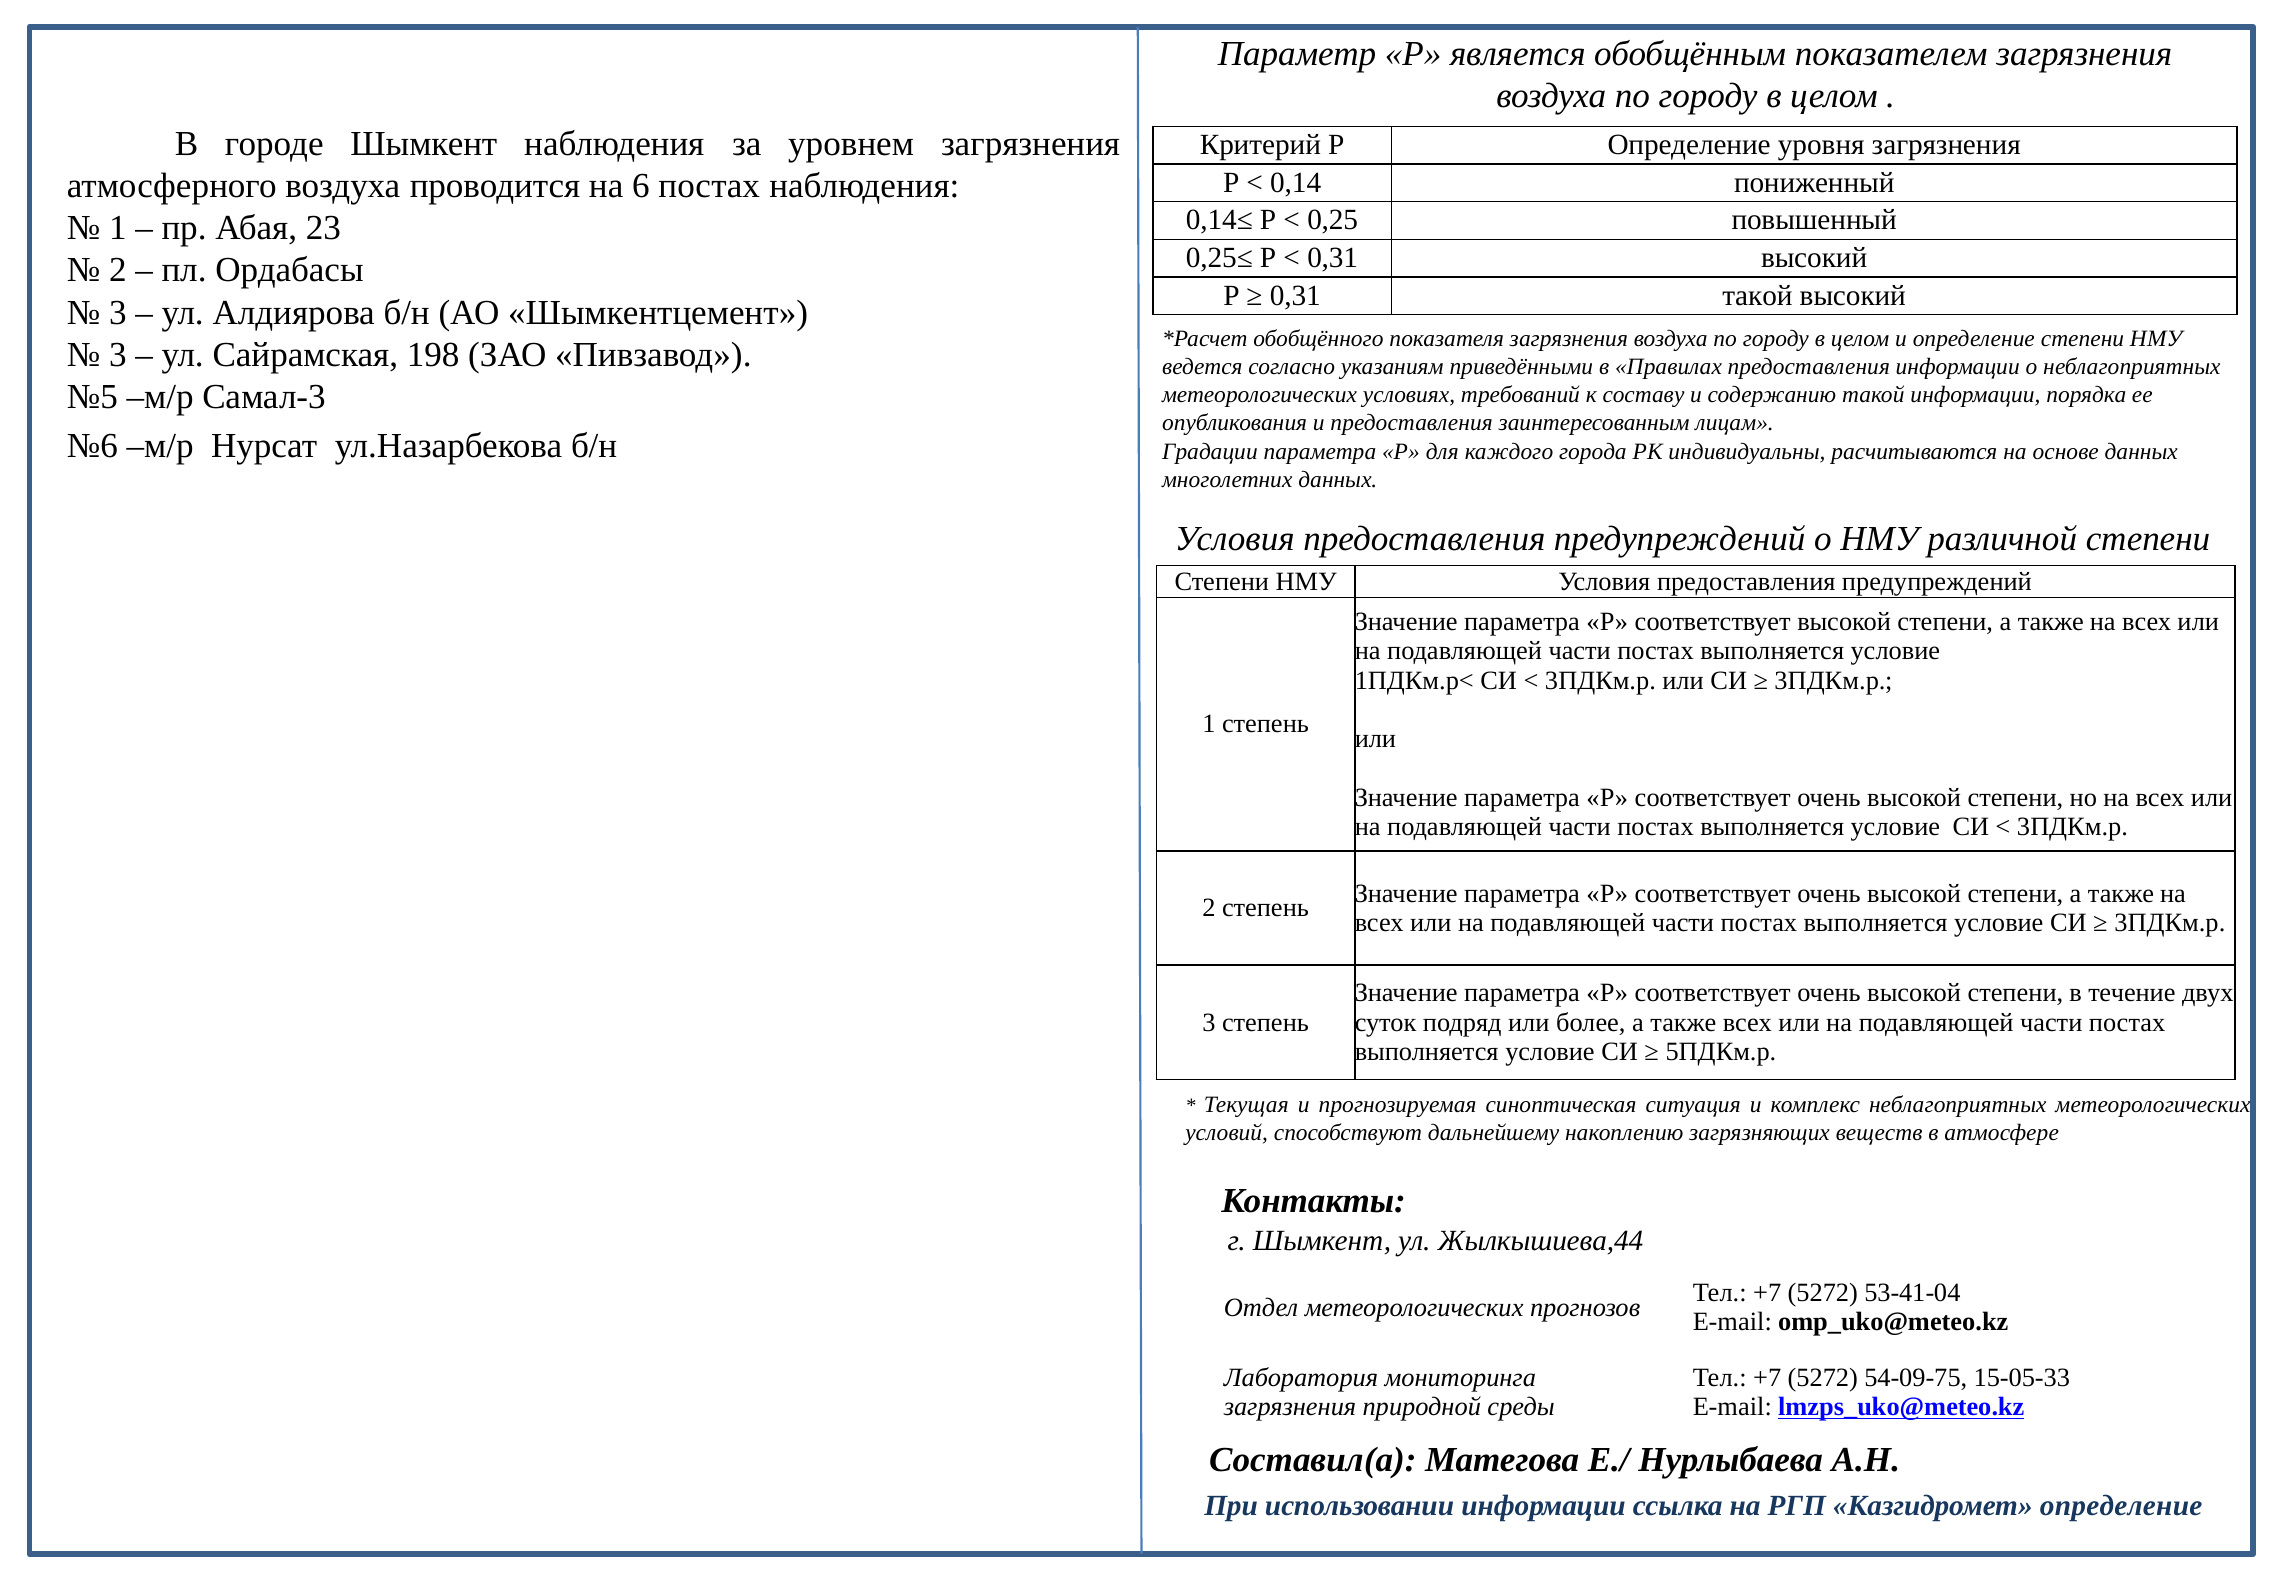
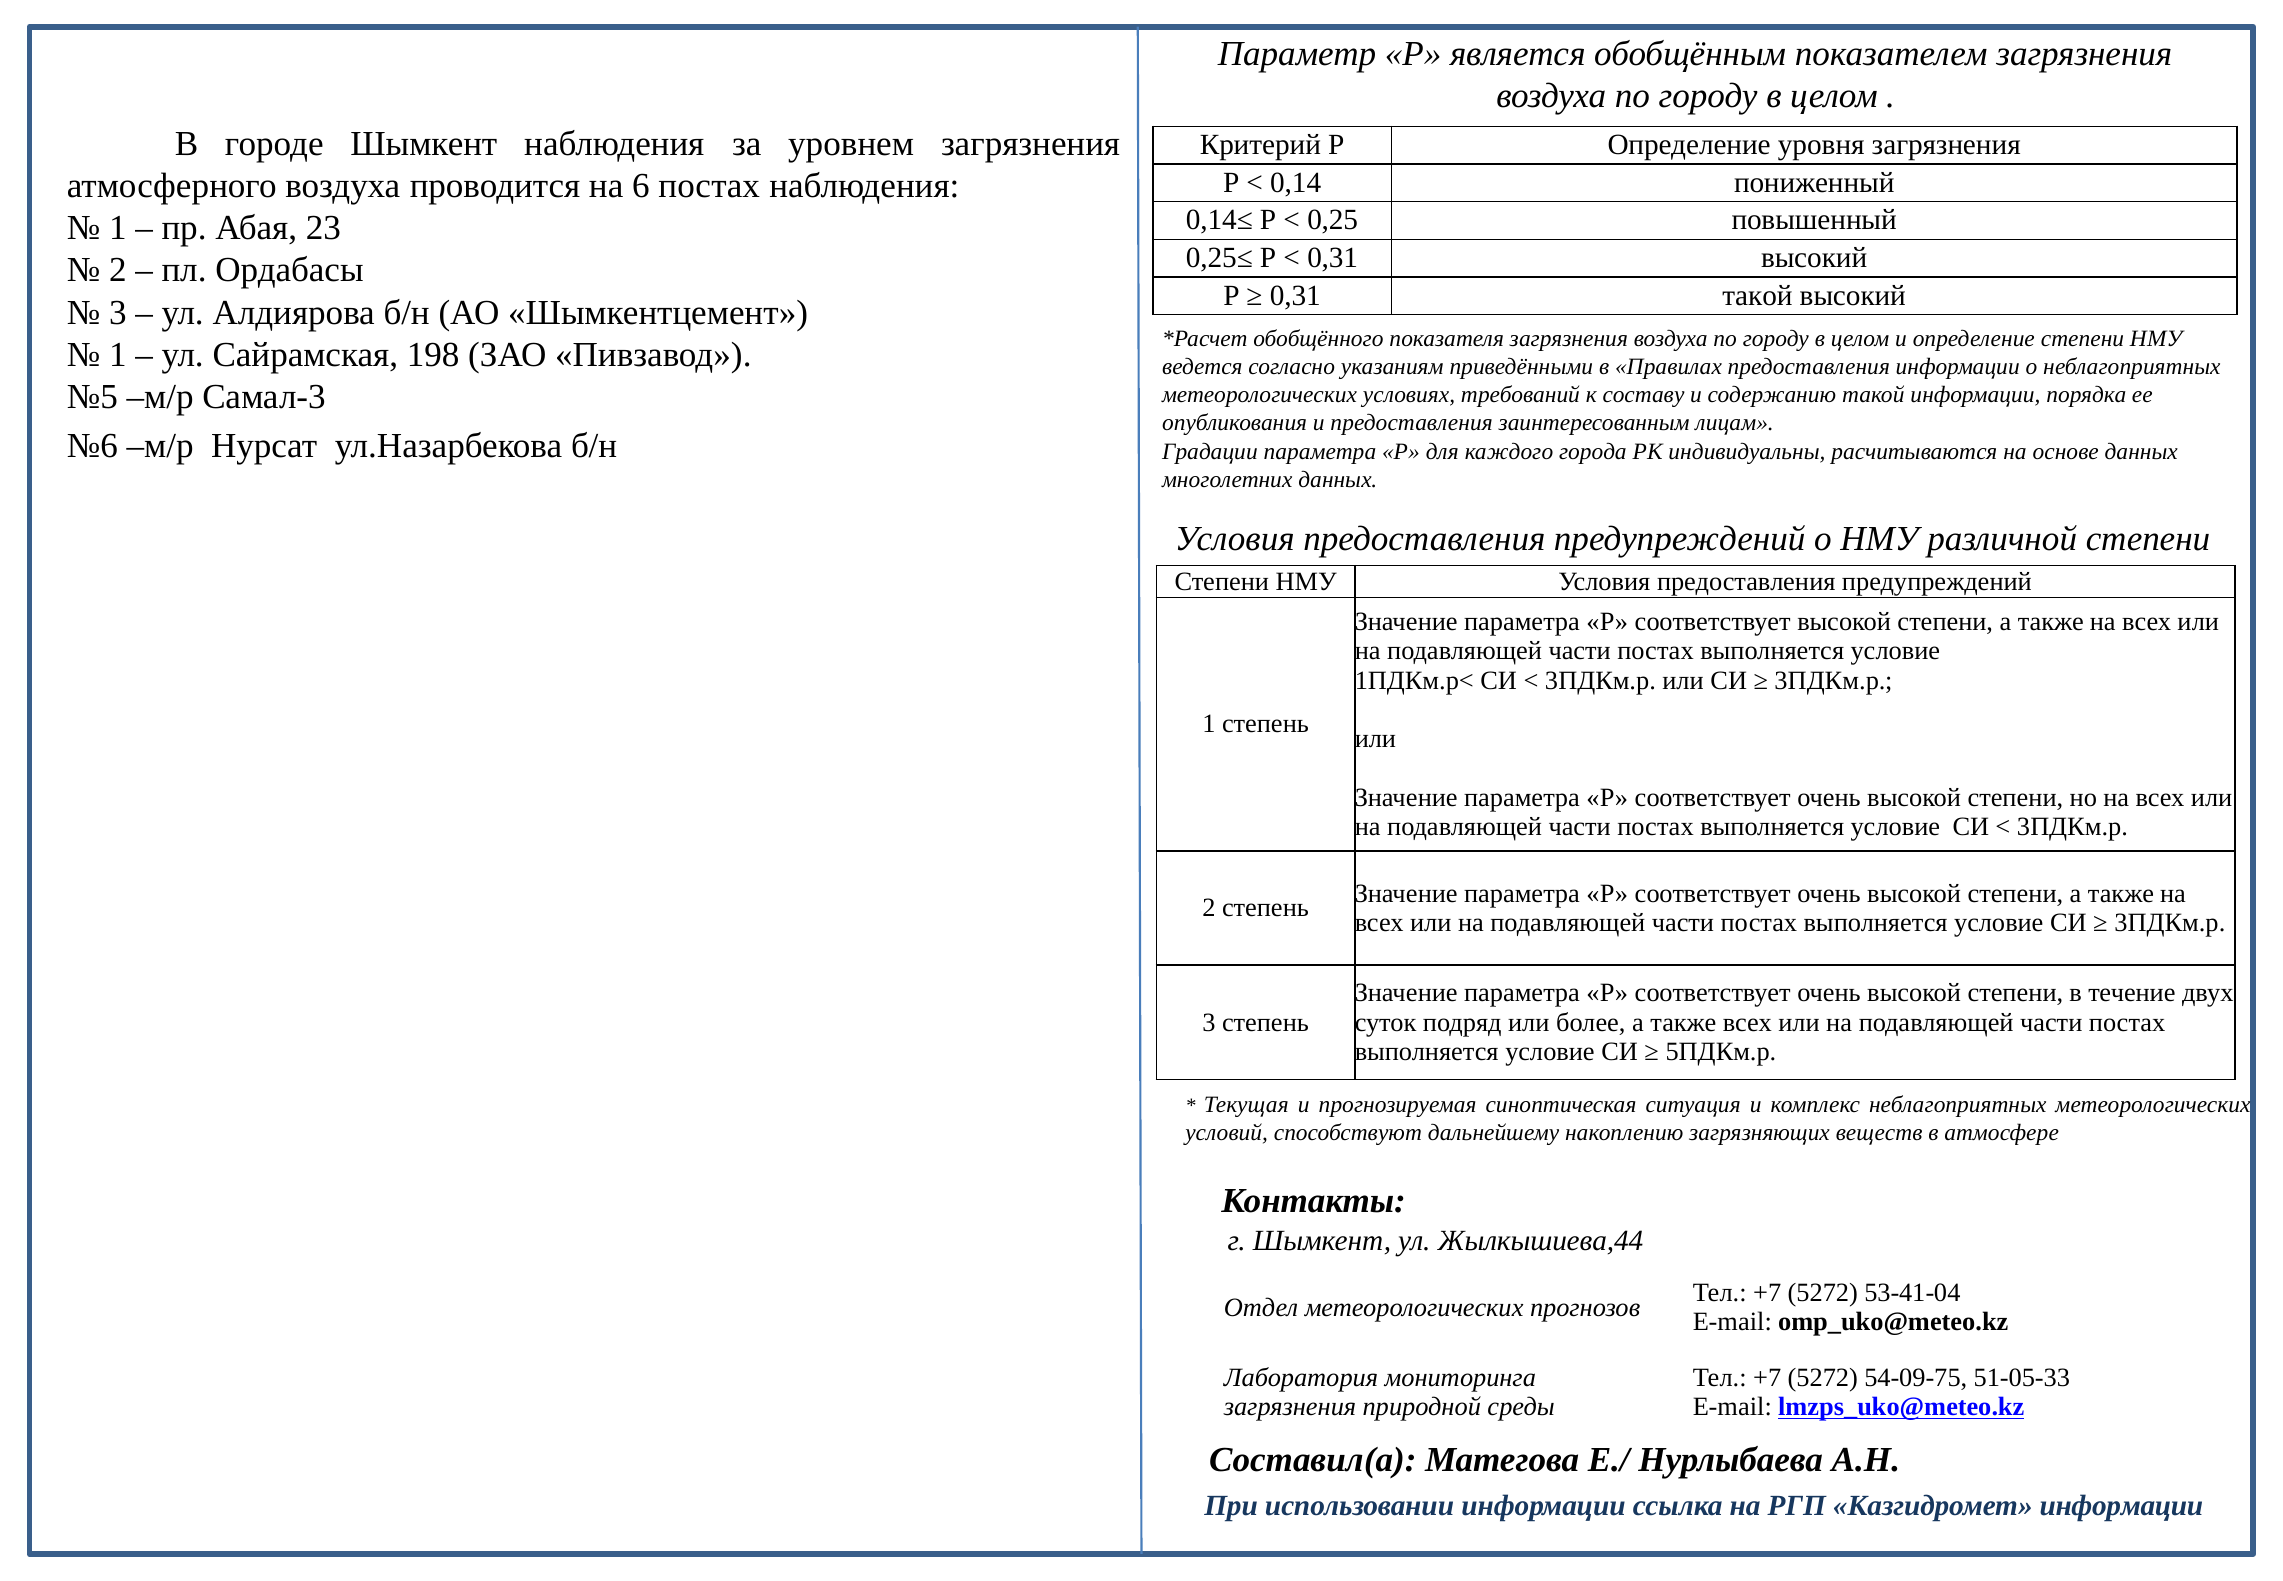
3 at (118, 354): 3 -> 1
15-05-33: 15-05-33 -> 51-05-33
Казгидромет определение: определение -> информации
